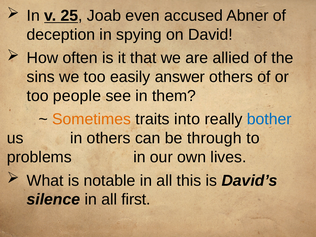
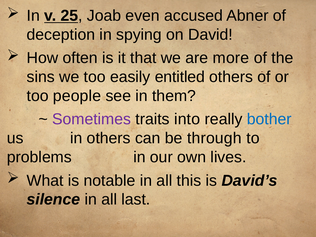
allied: allied -> more
answer: answer -> entitled
Sometimes colour: orange -> purple
first: first -> last
